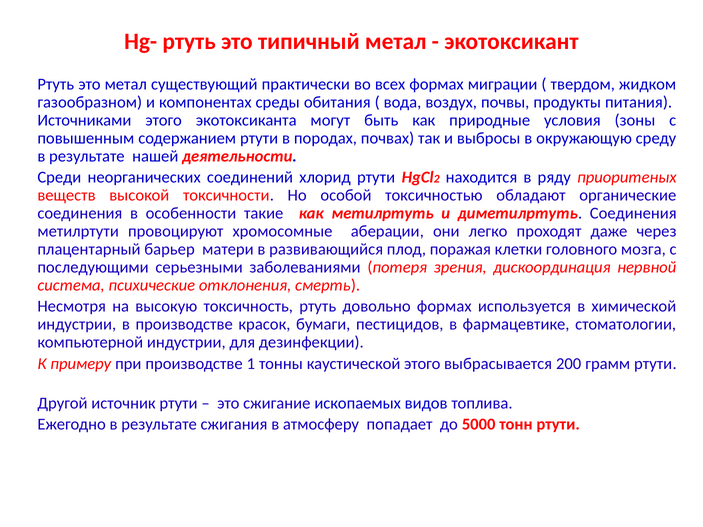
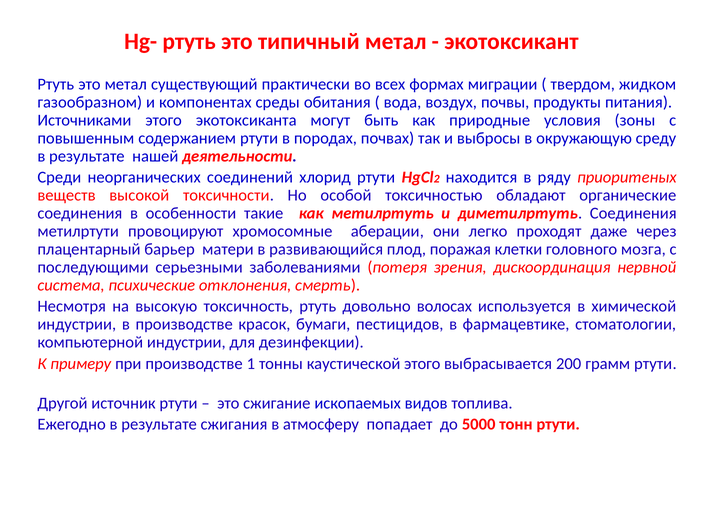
довольно формах: формах -> волосах
